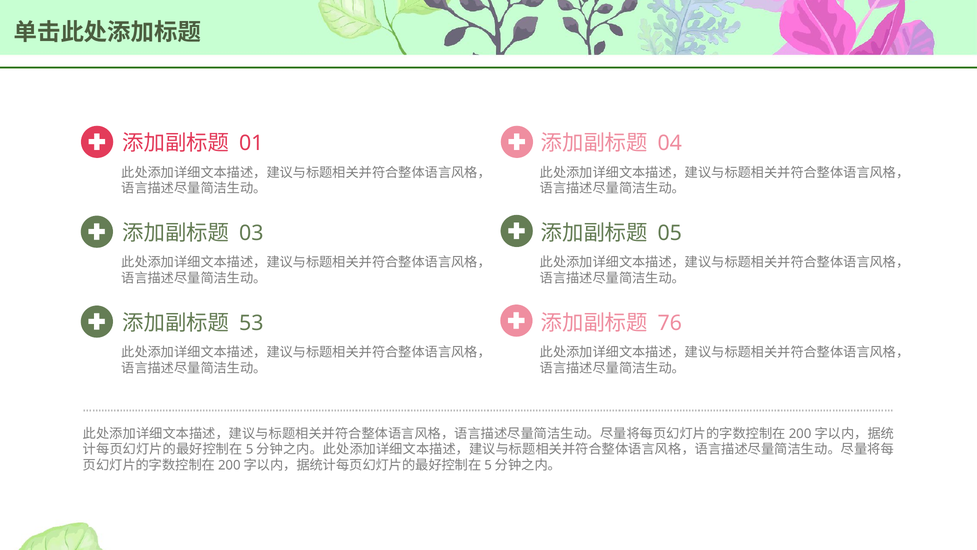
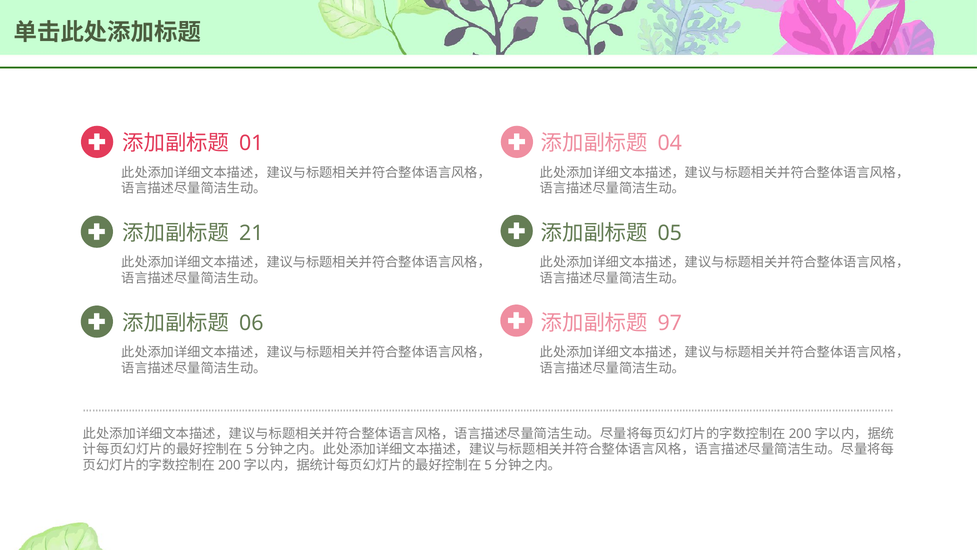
03: 03 -> 21
53: 53 -> 06
76: 76 -> 97
